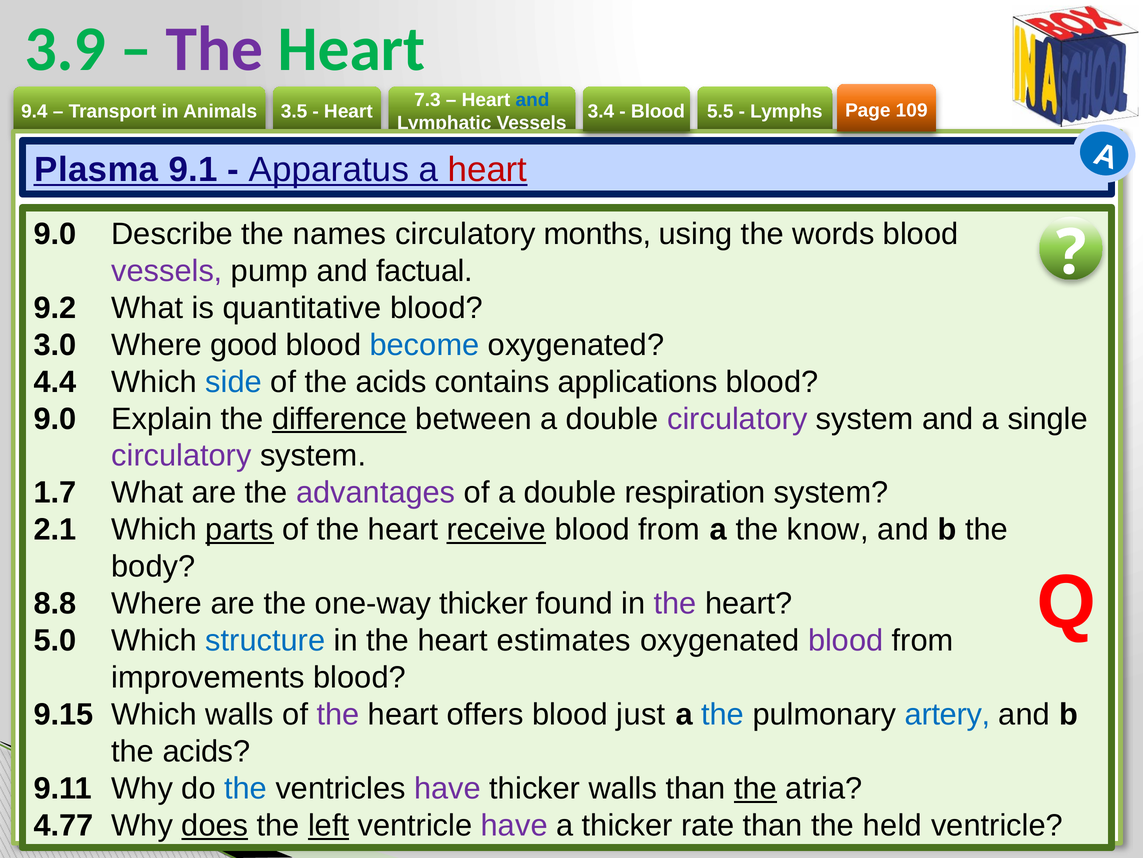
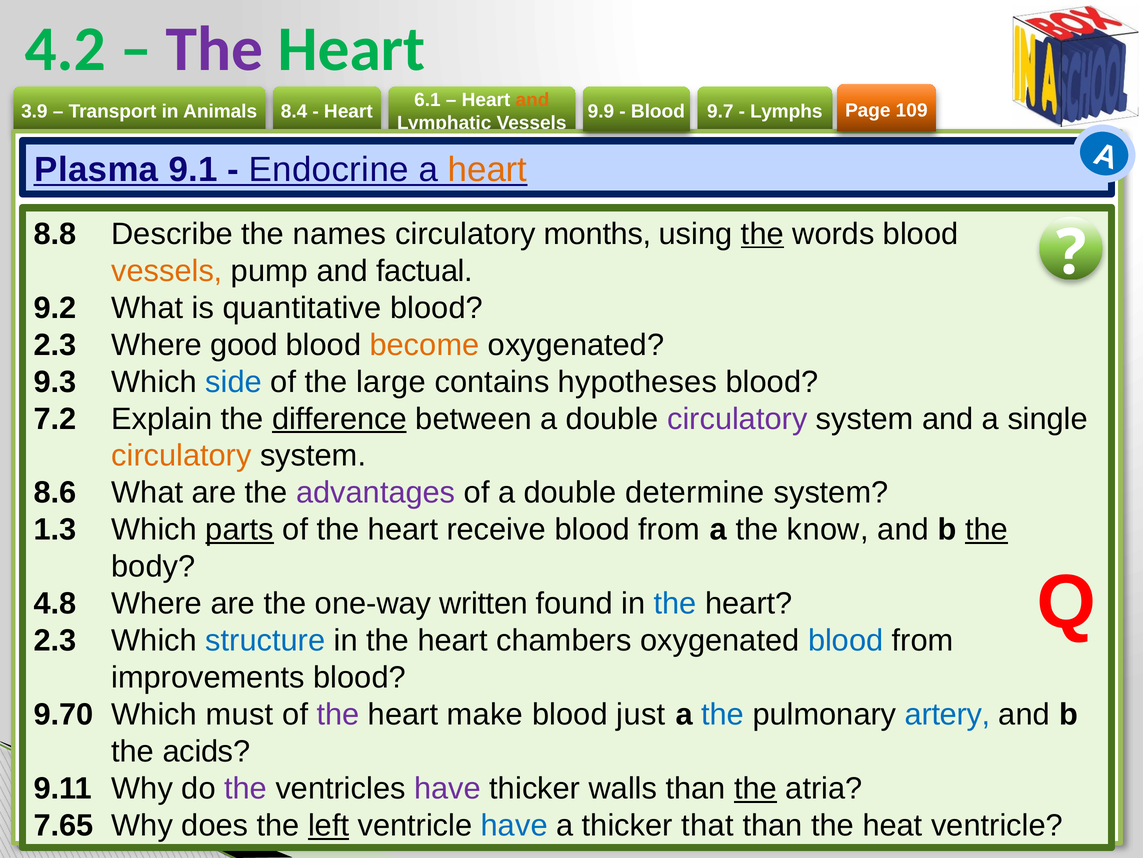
3.9: 3.9 -> 4.2
7.3: 7.3 -> 6.1
and at (532, 100) colour: blue -> orange
9.4: 9.4 -> 3.9
3.5: 3.5 -> 8.4
3.4: 3.4 -> 9.9
5.5: 5.5 -> 9.7
Apparatus: Apparatus -> Endocrine
heart at (487, 170) colour: red -> orange
9.0 at (55, 234): 9.0 -> 8.8
the at (762, 234) underline: none -> present
vessels at (167, 271) colour: purple -> orange
3.0 at (55, 345): 3.0 -> 2.3
become colour: blue -> orange
4.4: 4.4 -> 9.3
of the acids: acids -> large
applications: applications -> hypotheses
9.0 at (55, 418): 9.0 -> 7.2
circulatory at (181, 455) colour: purple -> orange
1.7: 1.7 -> 8.6
respiration: respiration -> determine
2.1: 2.1 -> 1.3
receive underline: present -> none
the at (986, 529) underline: none -> present
8.8: 8.8 -> 4.8
one-way thicker: thicker -> written
the at (675, 603) colour: purple -> blue
5.0 at (55, 640): 5.0 -> 2.3
estimates: estimates -> chambers
blood at (846, 640) colour: purple -> blue
9.15: 9.15 -> 9.70
Which walls: walls -> must
offers: offers -> make
the at (246, 788) colour: blue -> purple
4.77: 4.77 -> 7.65
does underline: present -> none
have at (514, 825) colour: purple -> blue
rate: rate -> that
held: held -> heat
